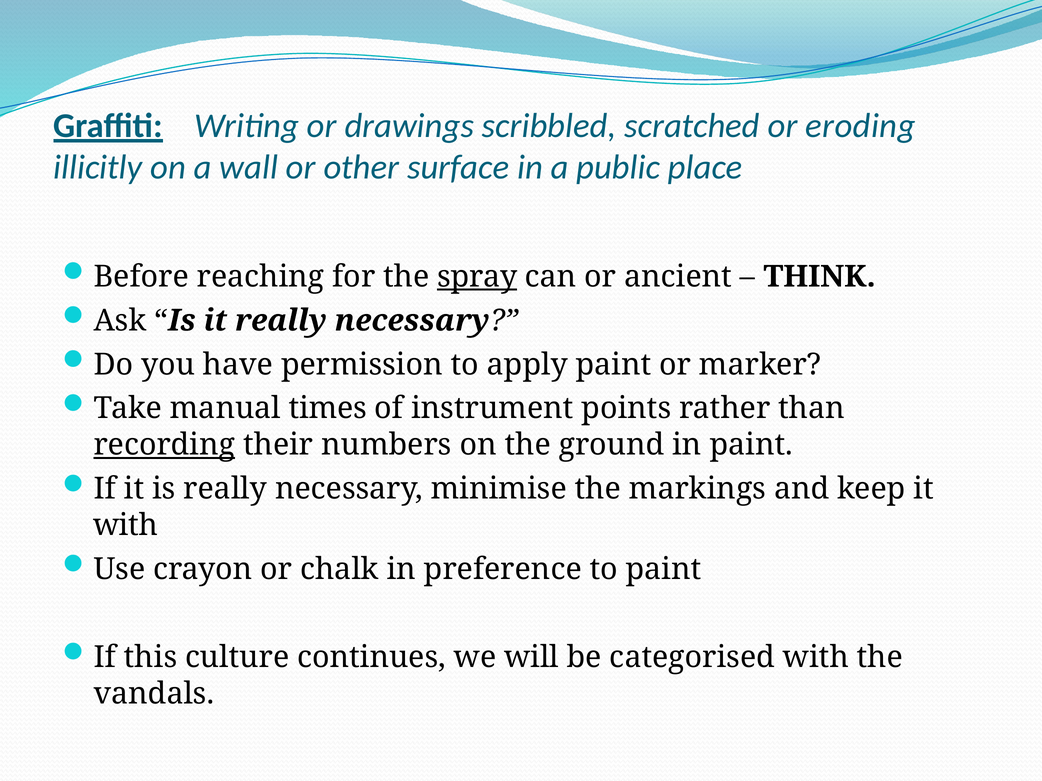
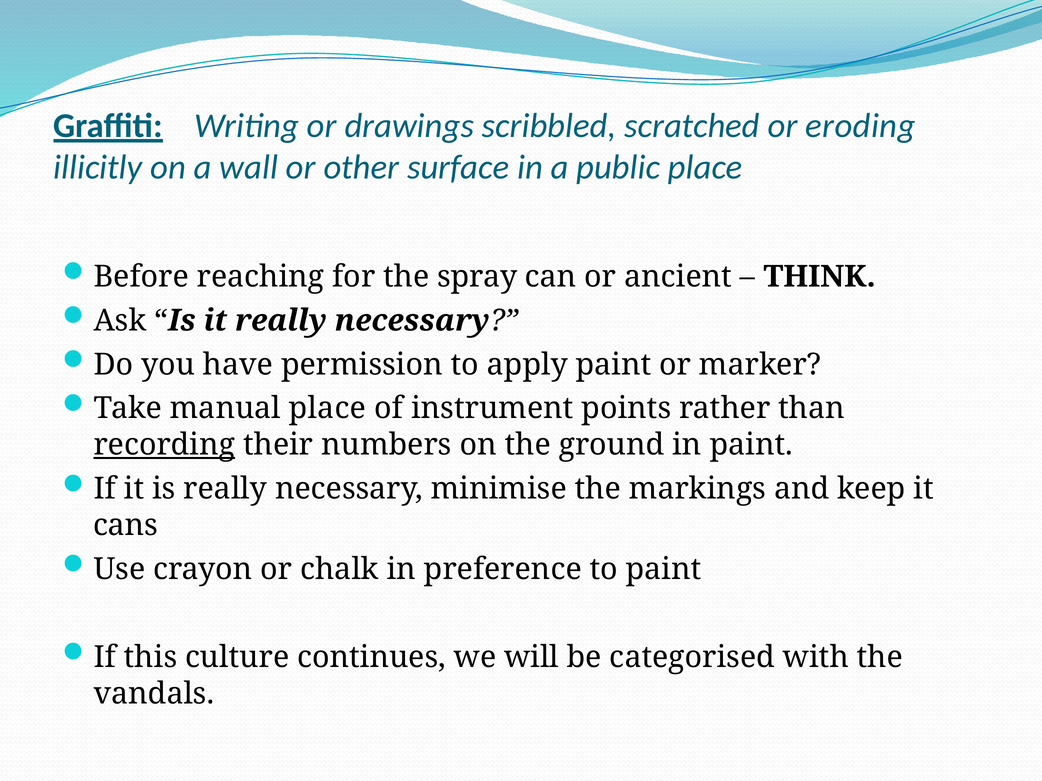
spray underline: present -> none
manual times: times -> place
with at (126, 526): with -> cans
